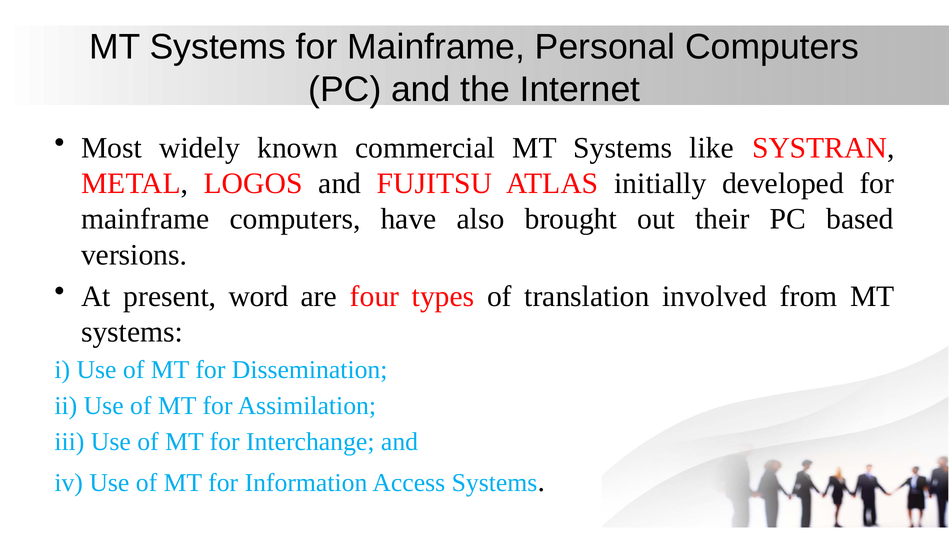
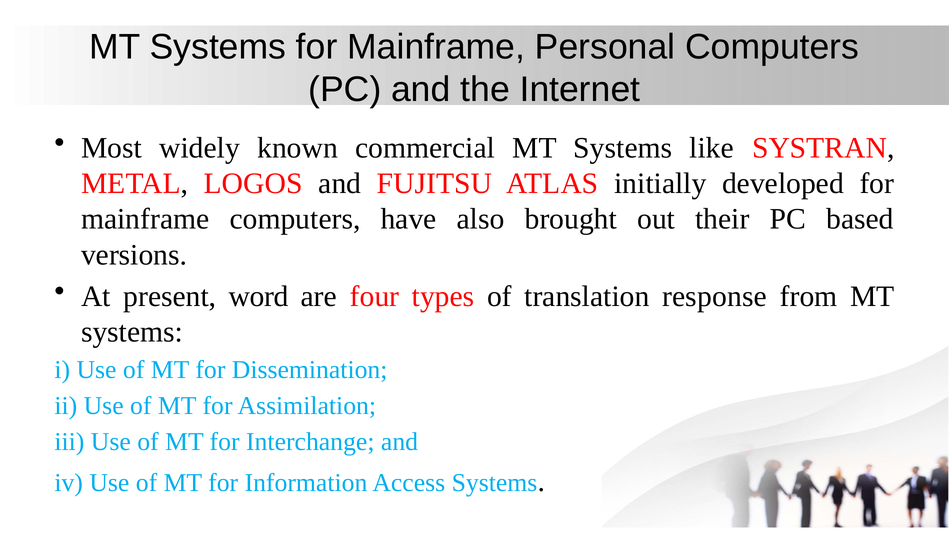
involved: involved -> response
